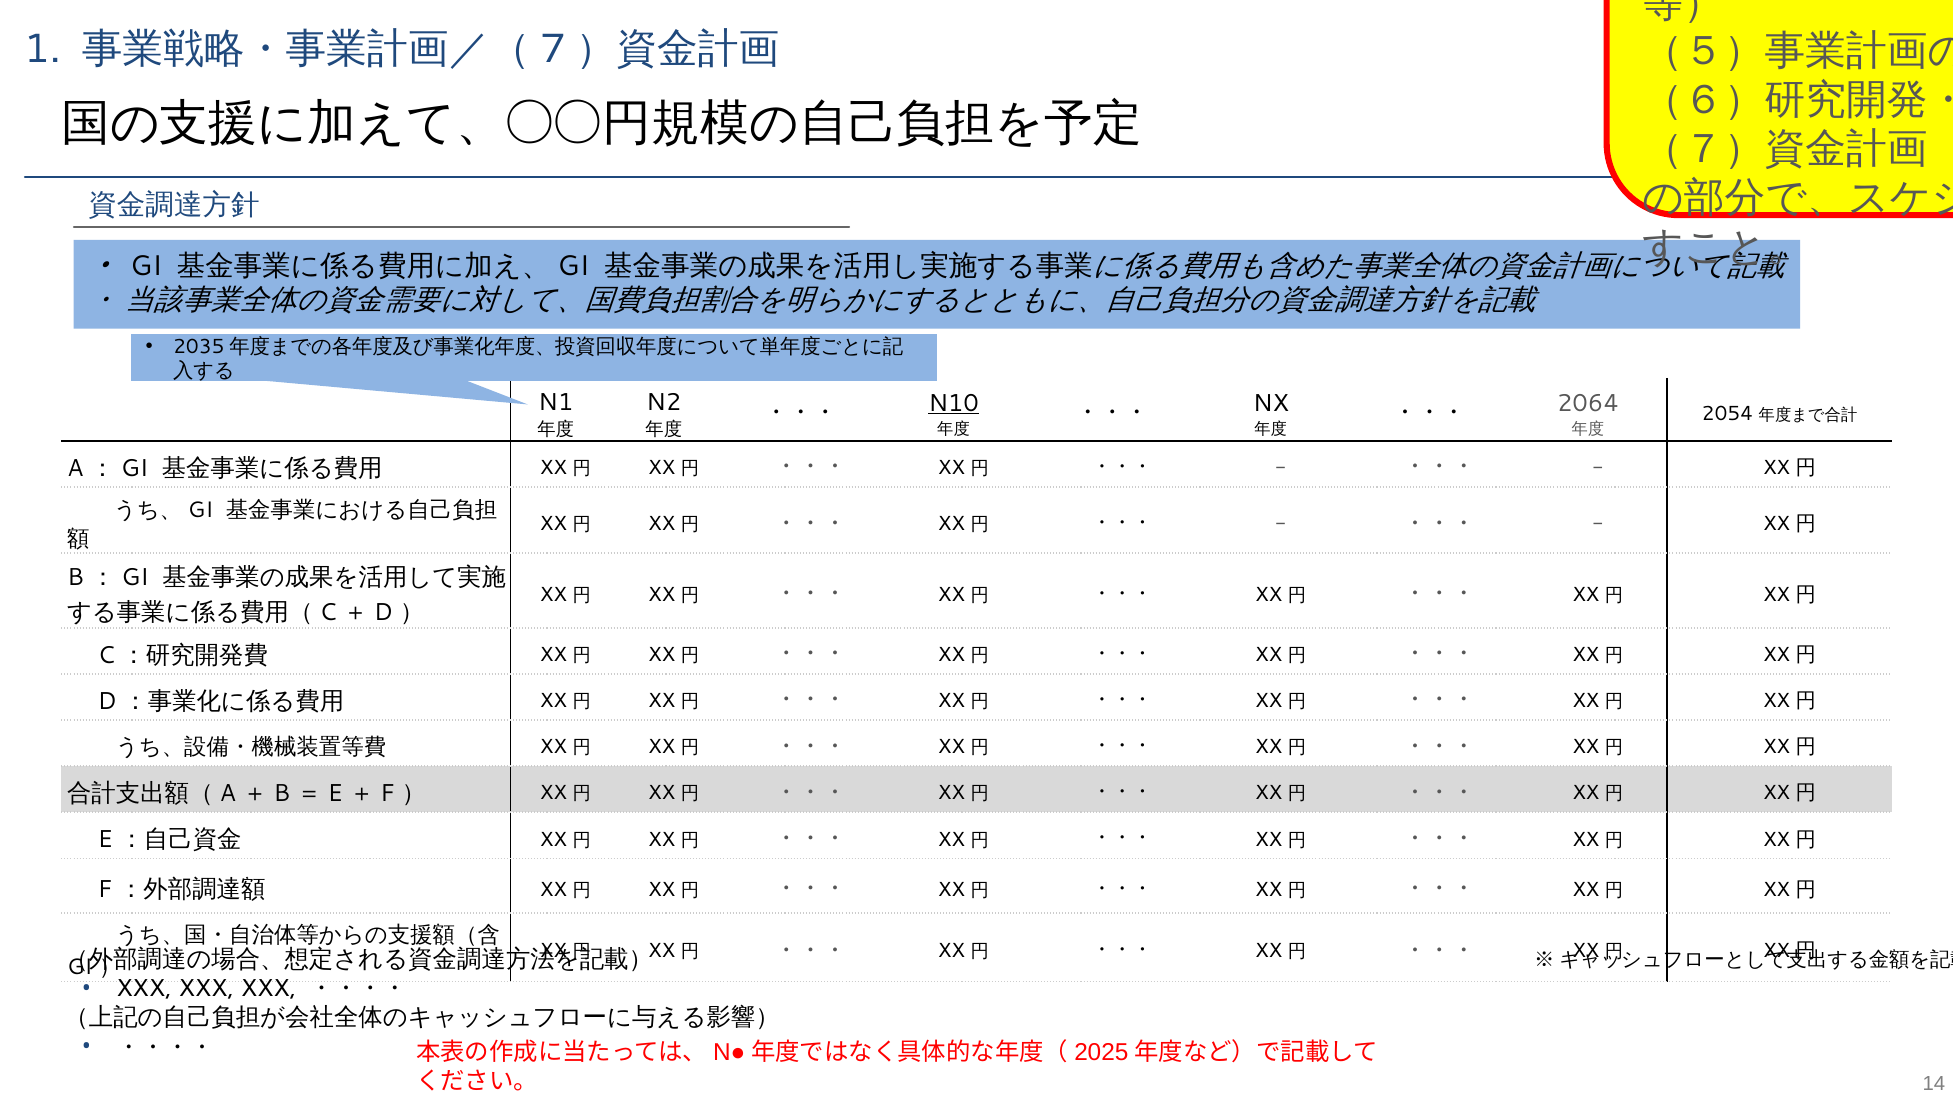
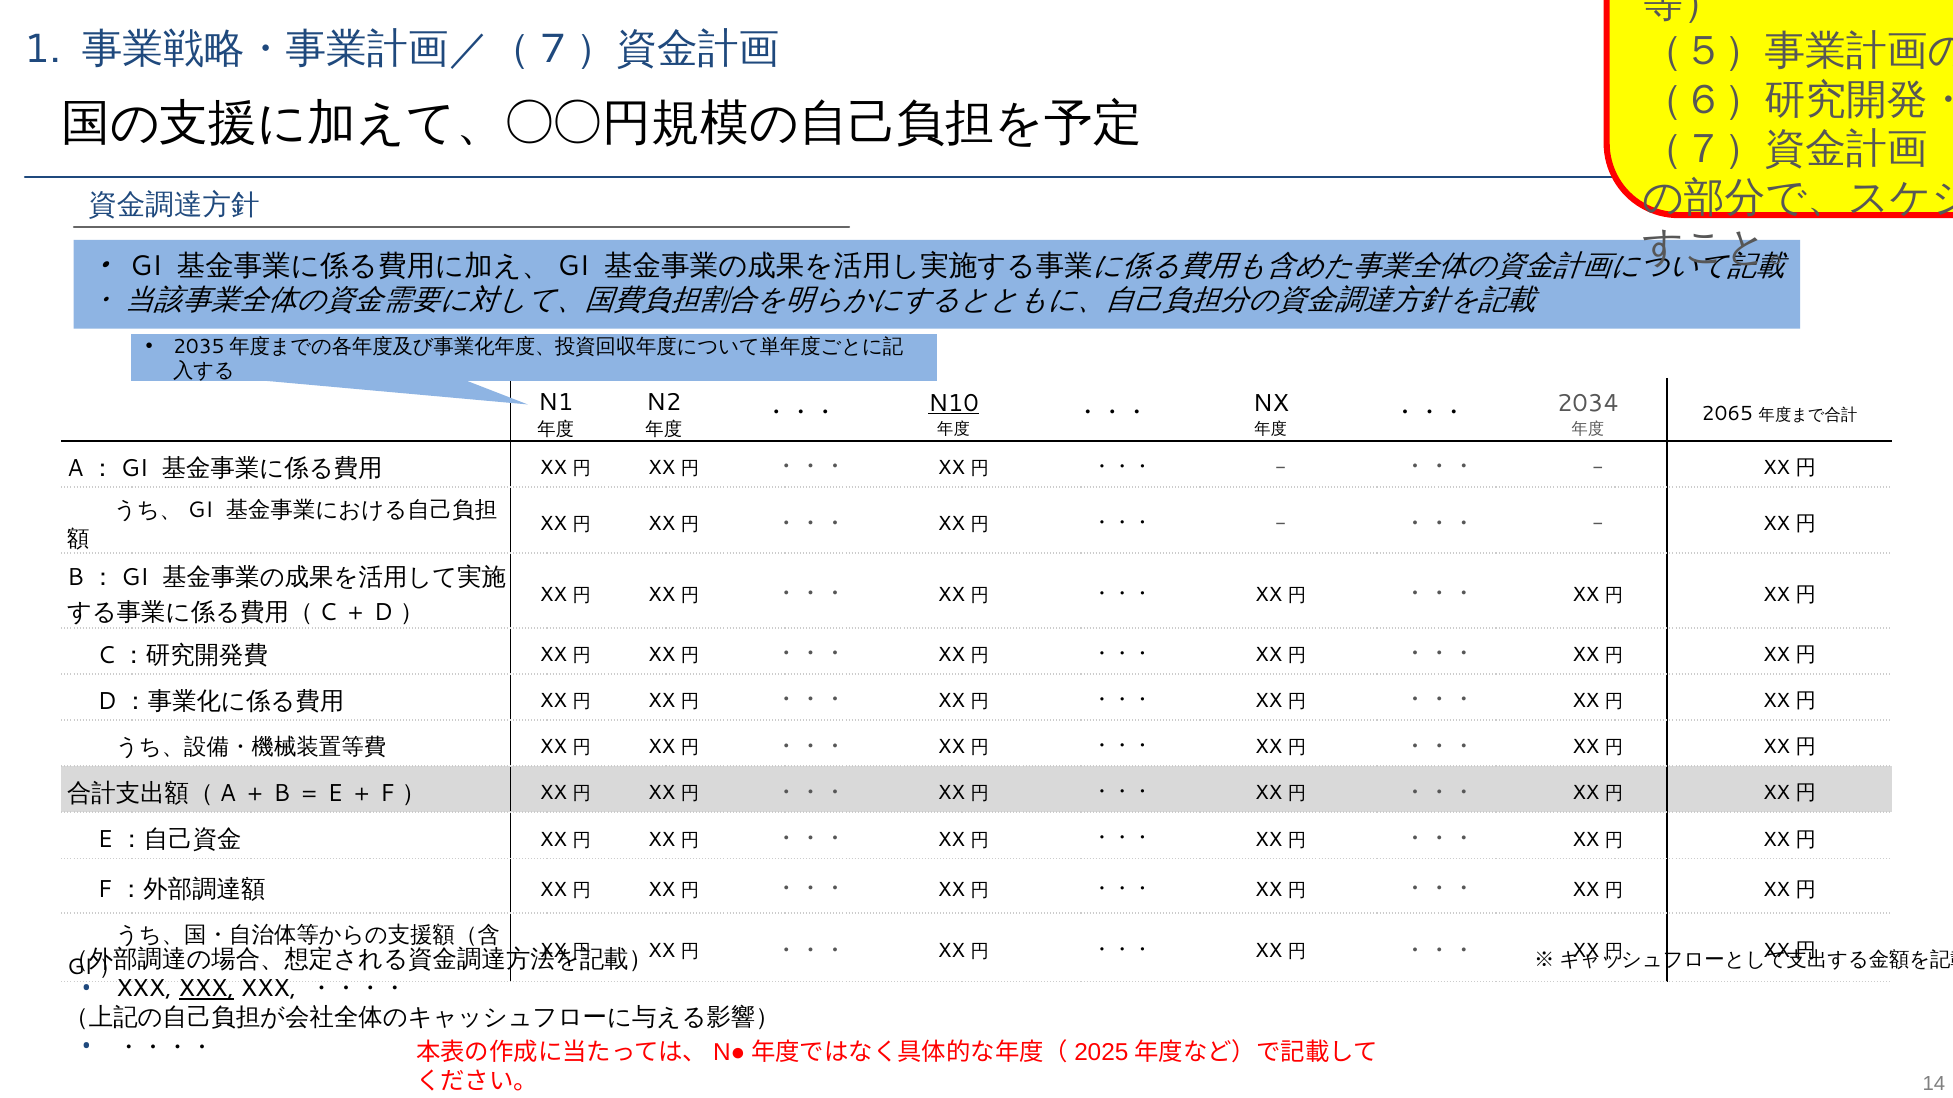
2064: 2064 -> 2034
2054: 2054 -> 2065
XXX at (206, 989) underline: none -> present
